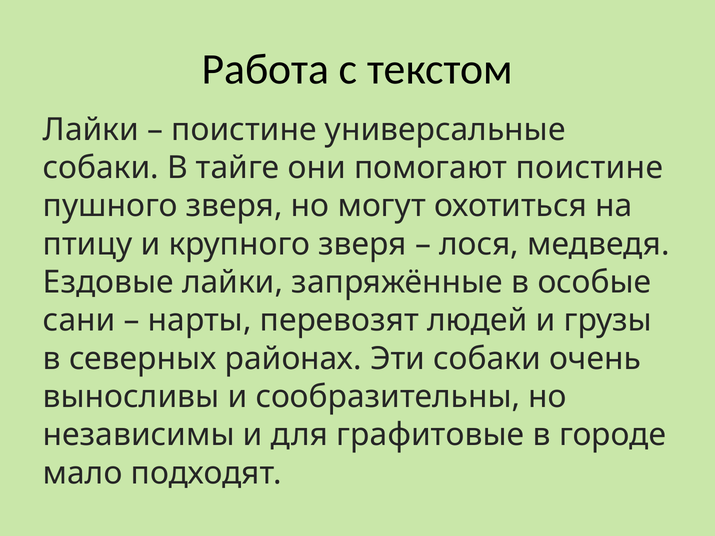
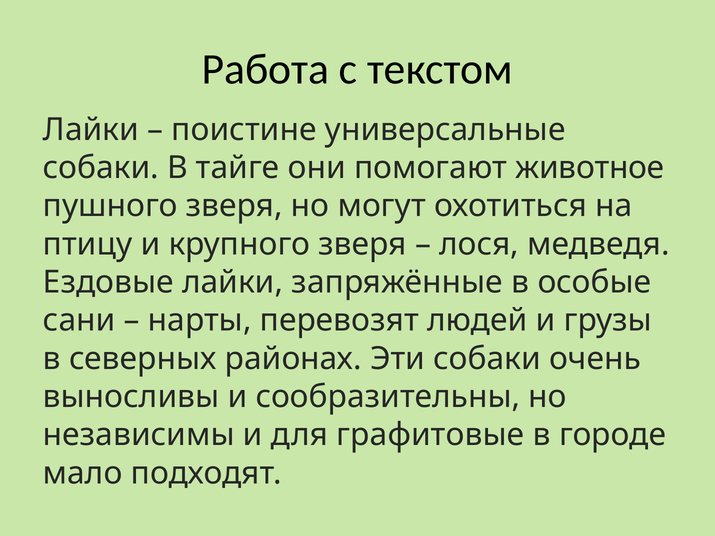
помогают поистине: поистине -> животное
